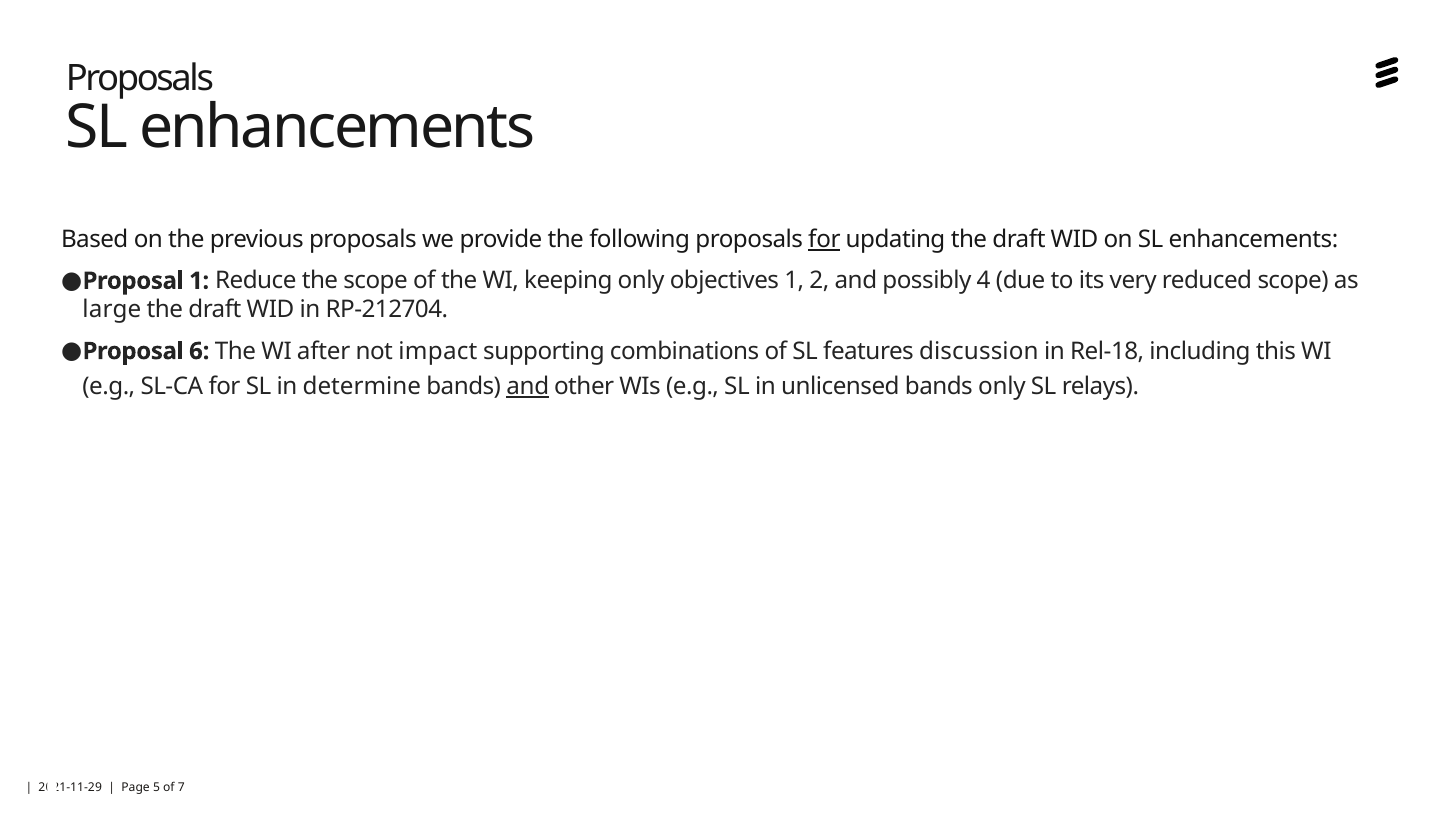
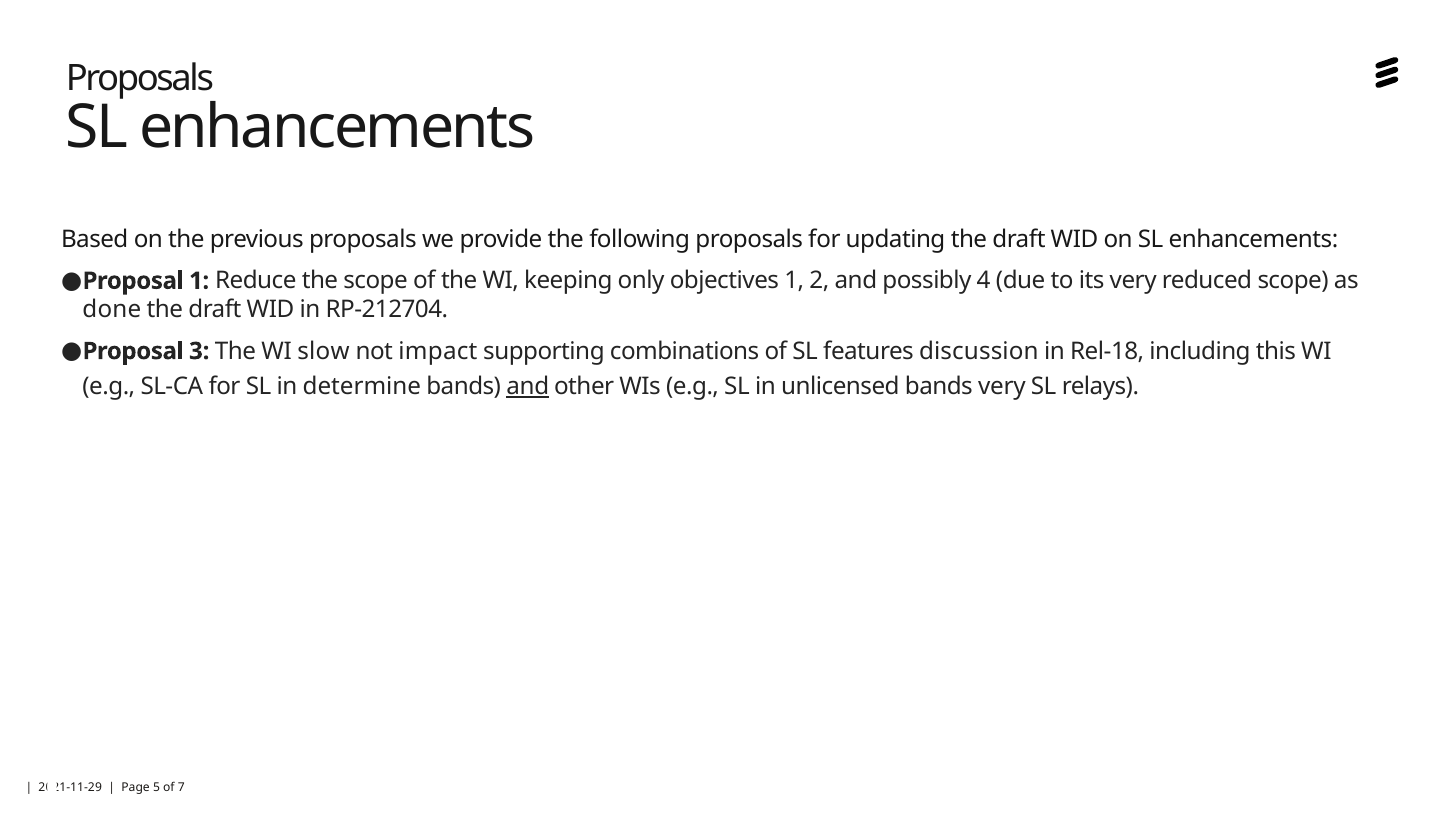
for at (824, 239) underline: present -> none
large: large -> done
6: 6 -> 3
after: after -> slow
bands only: only -> very
